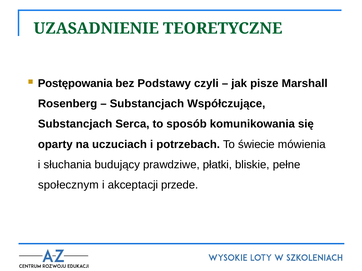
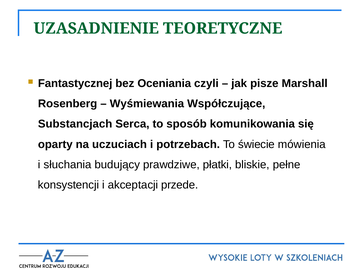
Postępowania: Postępowania -> Fantastycznej
Podstawy: Podstawy -> Oceniania
Substancjach at (147, 104): Substancjach -> Wyśmiewania
społecznym: społecznym -> konsystencji
